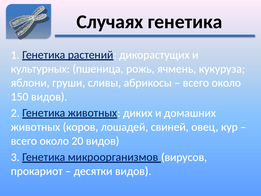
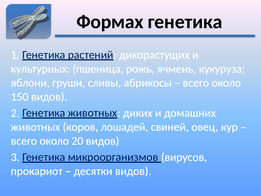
Случаях: Случаях -> Формах
